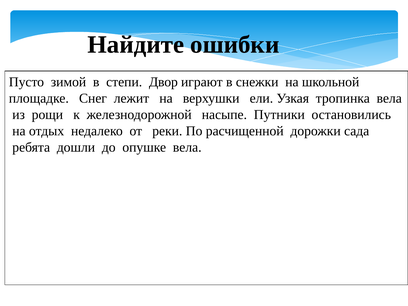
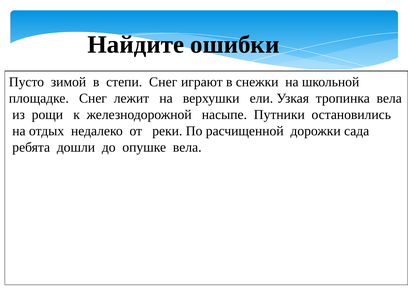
степи Двор: Двор -> Снег
